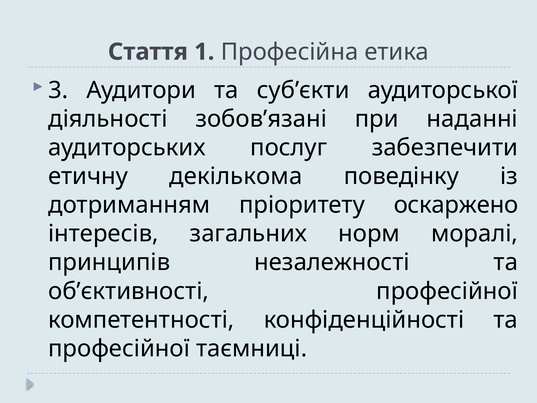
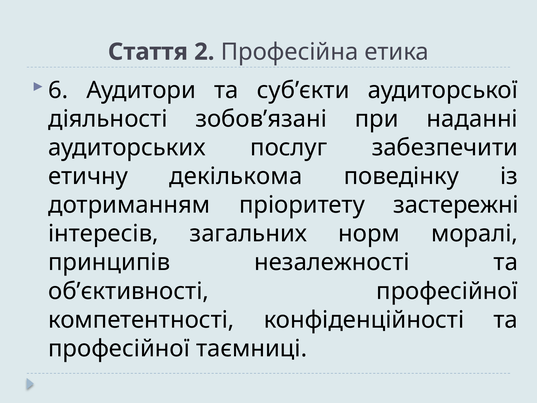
1: 1 -> 2
3: 3 -> 6
оскаржено: оскаржено -> застережні
